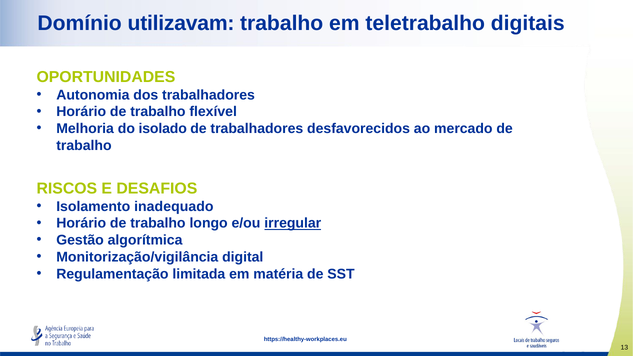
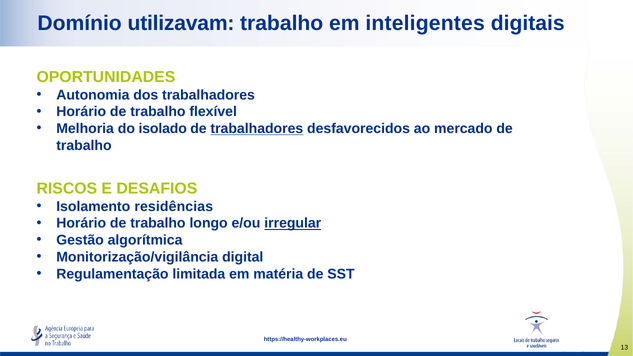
teletrabalho: teletrabalho -> inteligentes
trabalhadores at (257, 129) underline: none -> present
inadequado: inadequado -> residências
